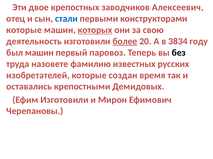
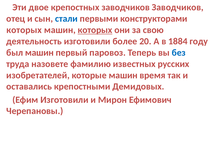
заводчиков Алексеевич: Алексеевич -> Заводчиков
которые at (24, 30): которые -> которых
более underline: present -> none
3834: 3834 -> 1884
без colour: black -> blue
которые создан: создан -> машин
